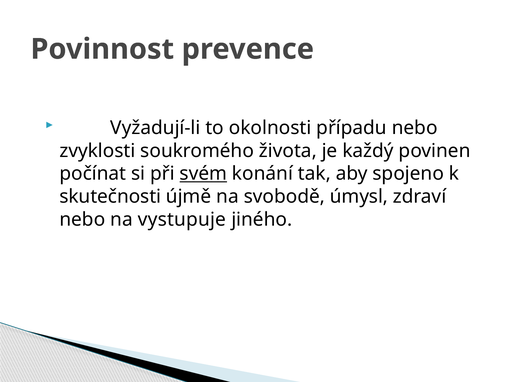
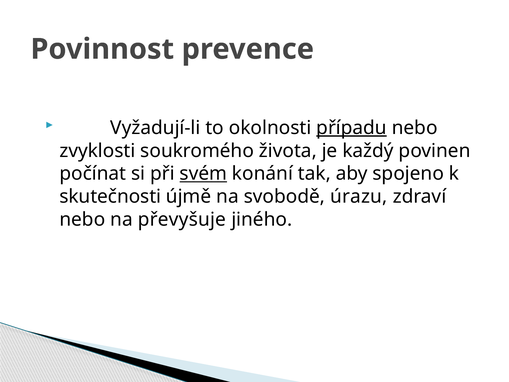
případu underline: none -> present
úmysl: úmysl -> úrazu
vystupuje: vystupuje -> převyšuje
